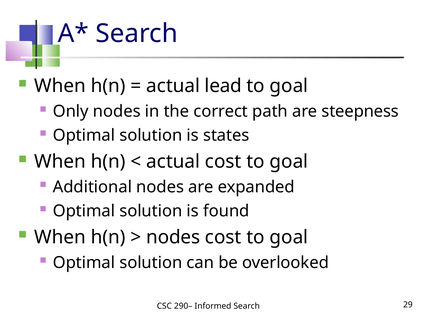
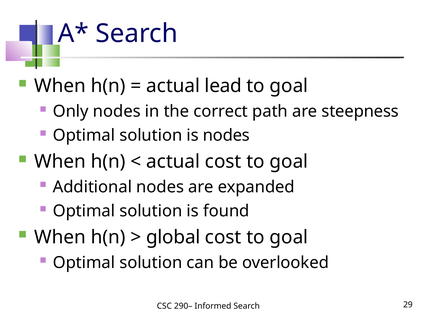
is states: states -> nodes
nodes at (173, 237): nodes -> global
